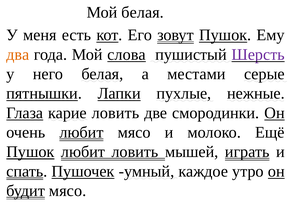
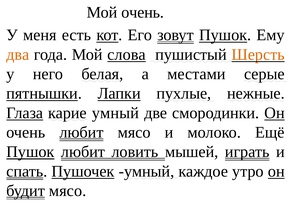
Мой белая: белая -> очень
Шерсть colour: purple -> orange
карие ловить: ловить -> умный
